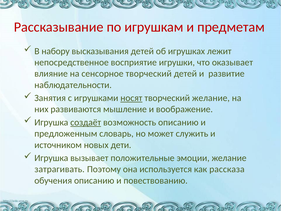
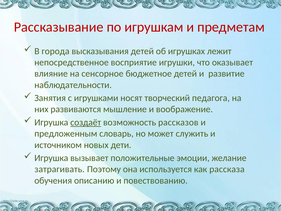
набору: набору -> города
сенсорное творческий: творческий -> бюджетное
носят underline: present -> none
творческий желание: желание -> педагога
возможность описанию: описанию -> рассказов
